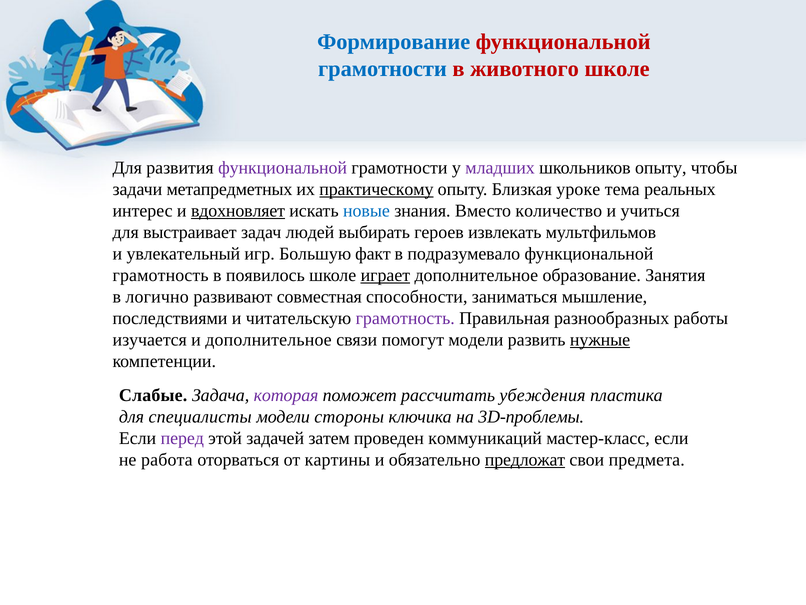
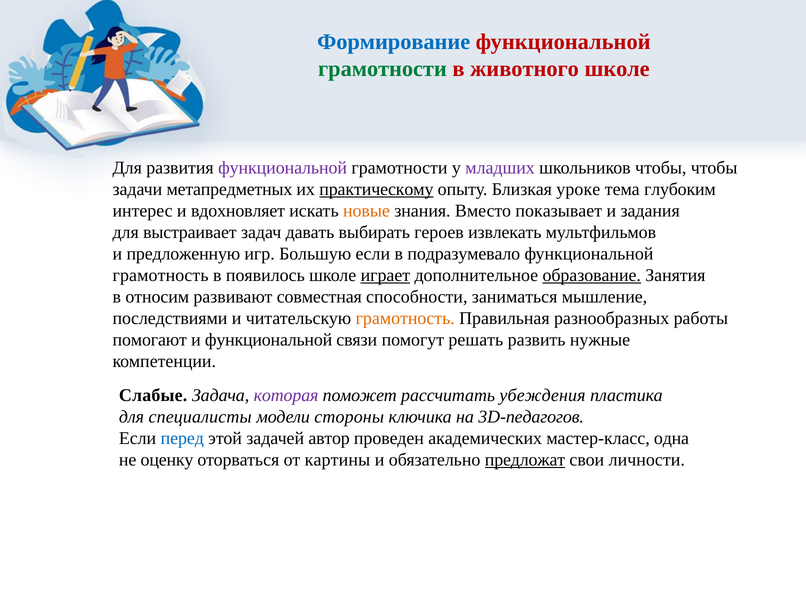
грамотности at (382, 69) colour: blue -> green
школьников опыту: опыту -> чтобы
реальных: реальных -> глубоким
вдохновляет underline: present -> none
новые colour: blue -> orange
количество: количество -> показывает
учиться: учиться -> задания
людей: людей -> давать
увлекательный: увлекательный -> предложенную
Большую факт: факт -> если
образование underline: none -> present
логично: логично -> относим
грамотность at (405, 318) colour: purple -> orange
изучается: изучается -> помогают
и дополнительное: дополнительное -> функциональной
помогут модели: модели -> решать
нужные underline: present -> none
3D-проблемы: 3D-проблемы -> 3D-педагогов
перед colour: purple -> blue
затем: затем -> автор
коммуникаций: коммуникаций -> академических
мастер-класс если: если -> одна
работа: работа -> оценку
предмета: предмета -> личности
